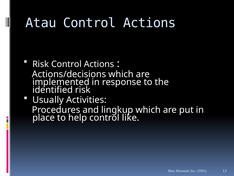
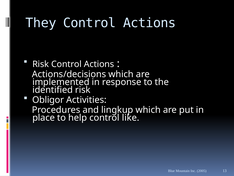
Atau: Atau -> They
Usually: Usually -> Obligor
